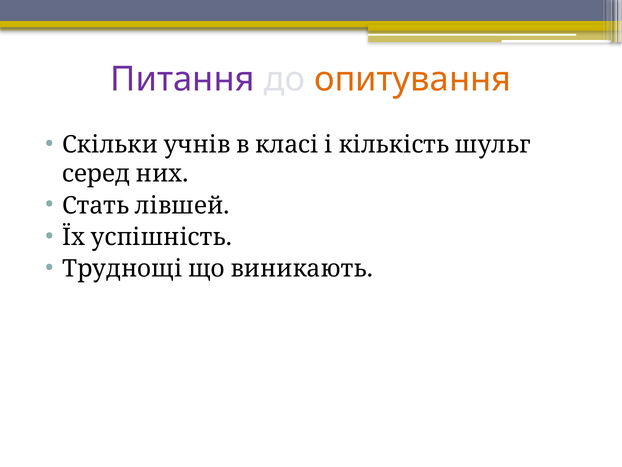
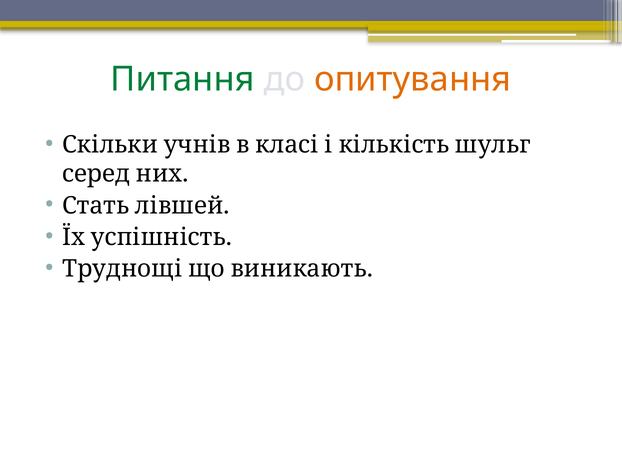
Питання colour: purple -> green
